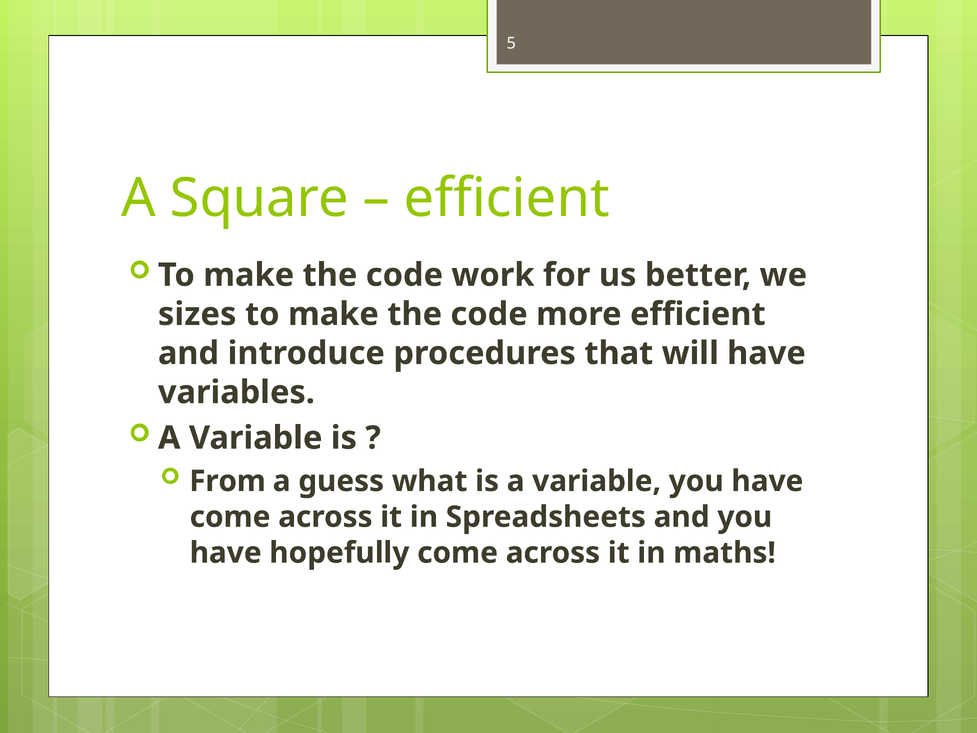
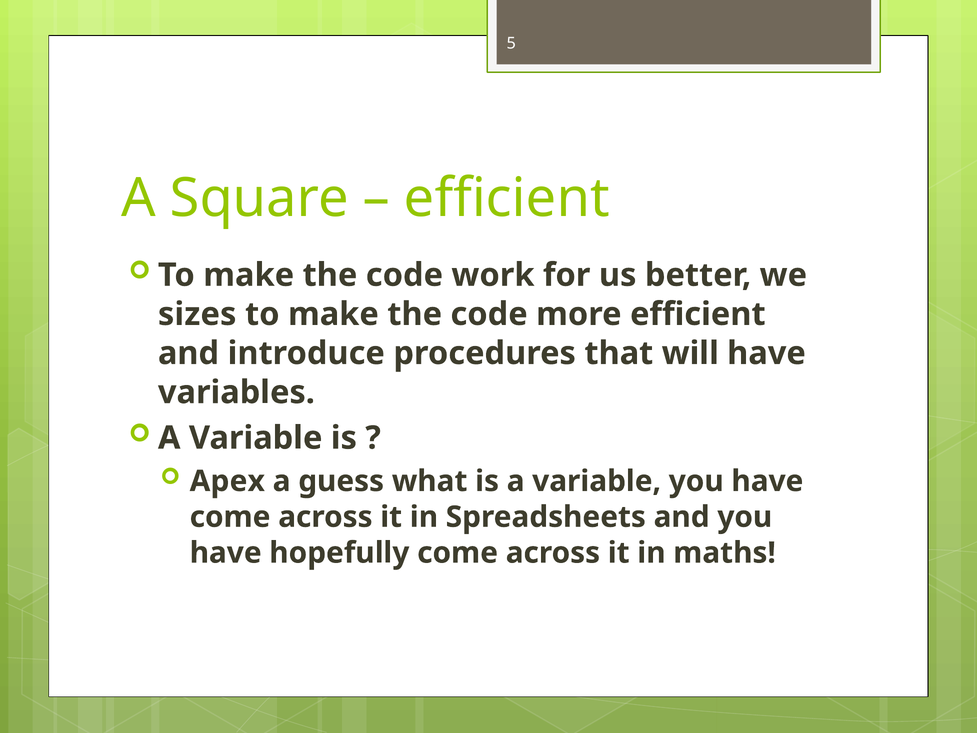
From: From -> Apex
